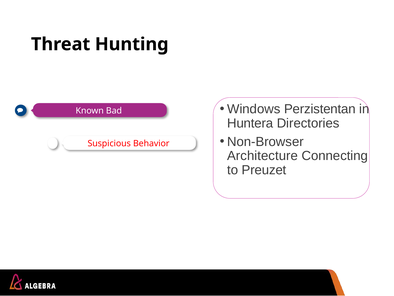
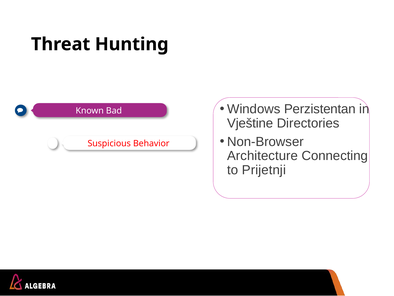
Huntera: Huntera -> Vještine
Preuzet: Preuzet -> Prijetnji
